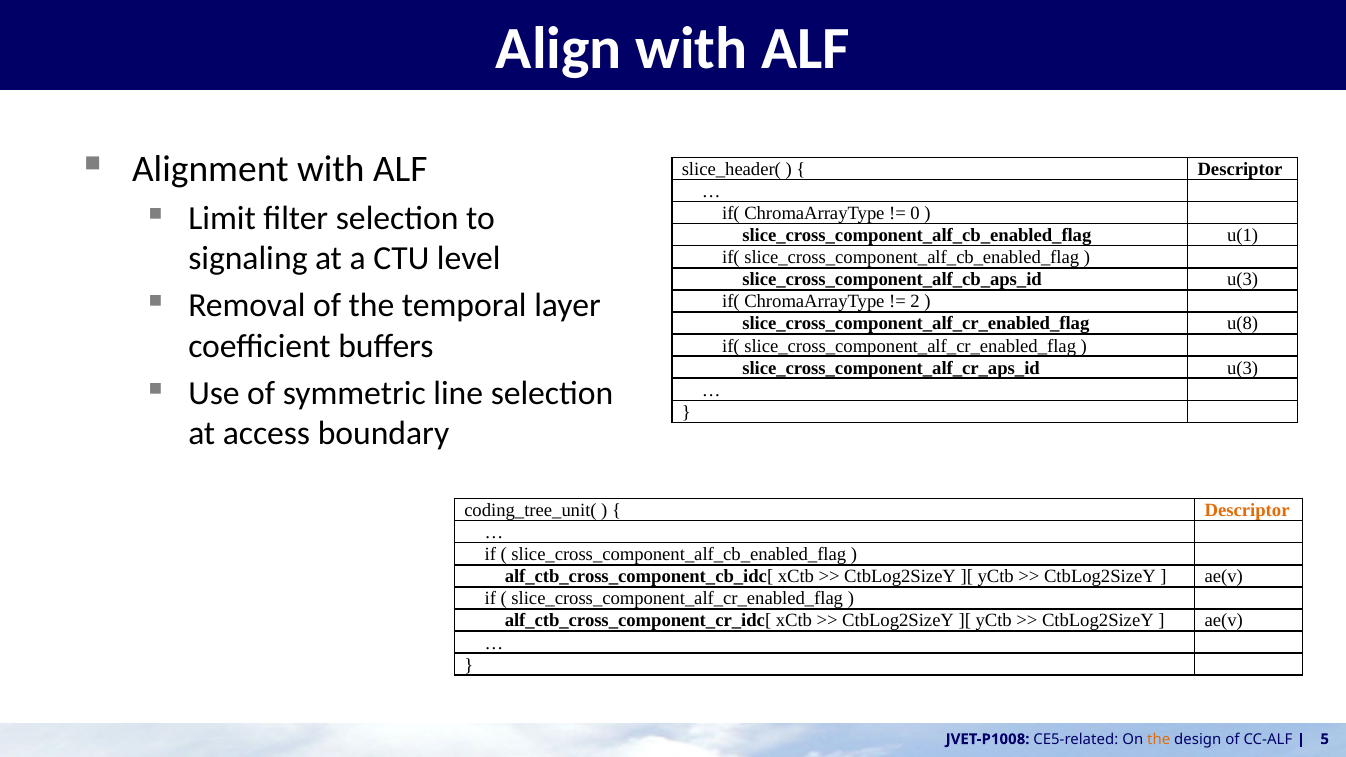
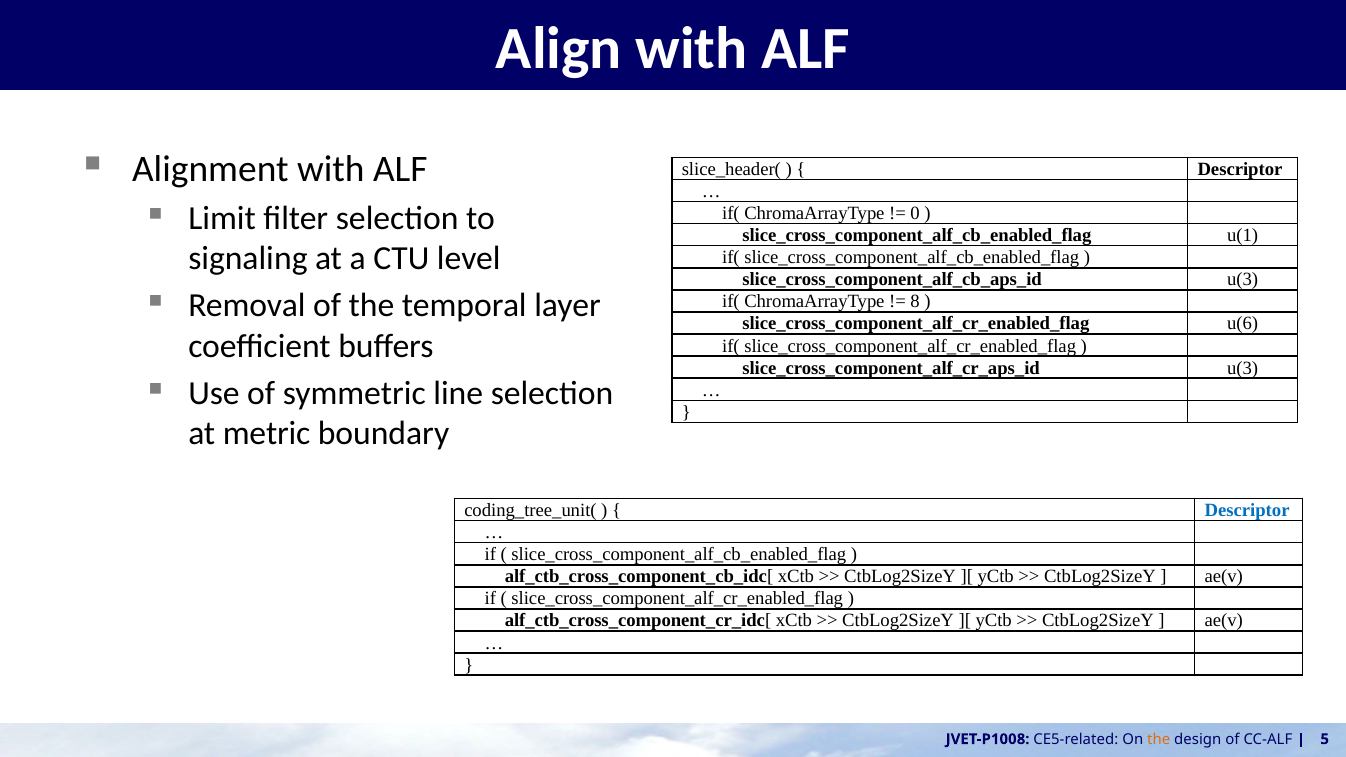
2: 2 -> 8
u(8: u(8 -> u(6
access: access -> metric
Descriptor at (1247, 510) colour: orange -> blue
